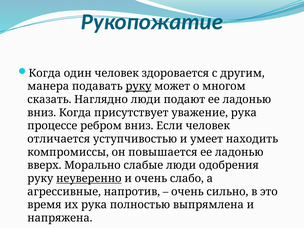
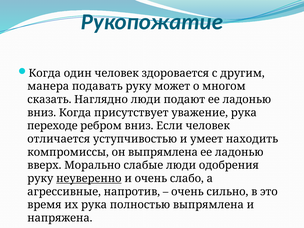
руку at (138, 86) underline: present -> none
процессе: процессе -> переходе
он повышается: повышается -> выпрямлена
